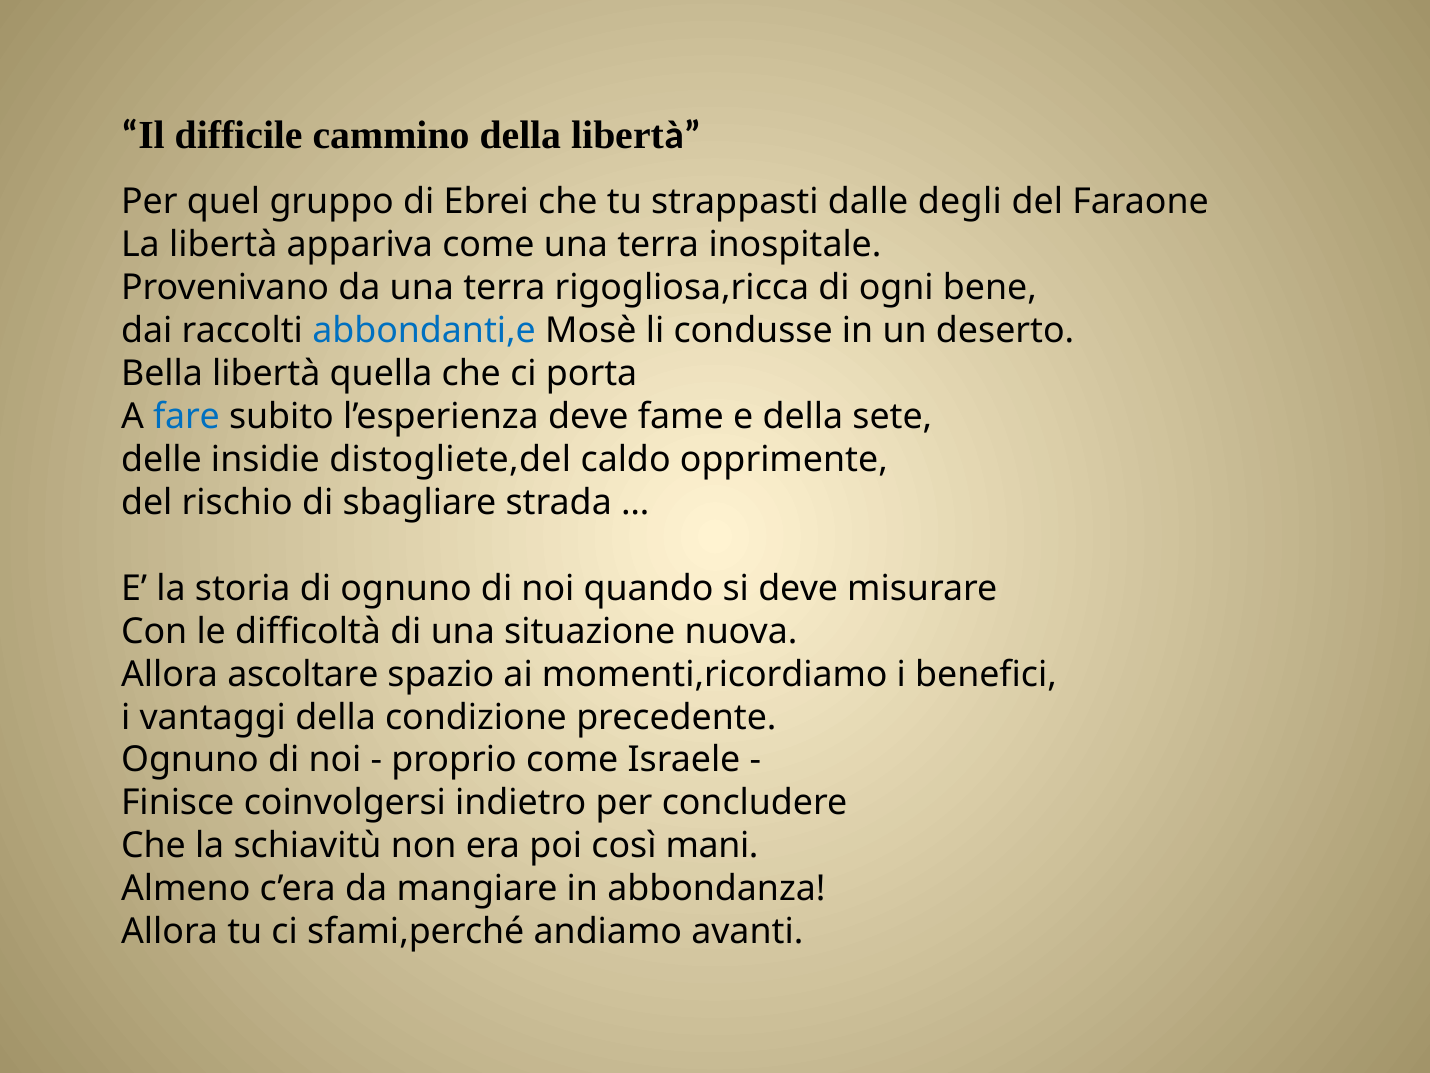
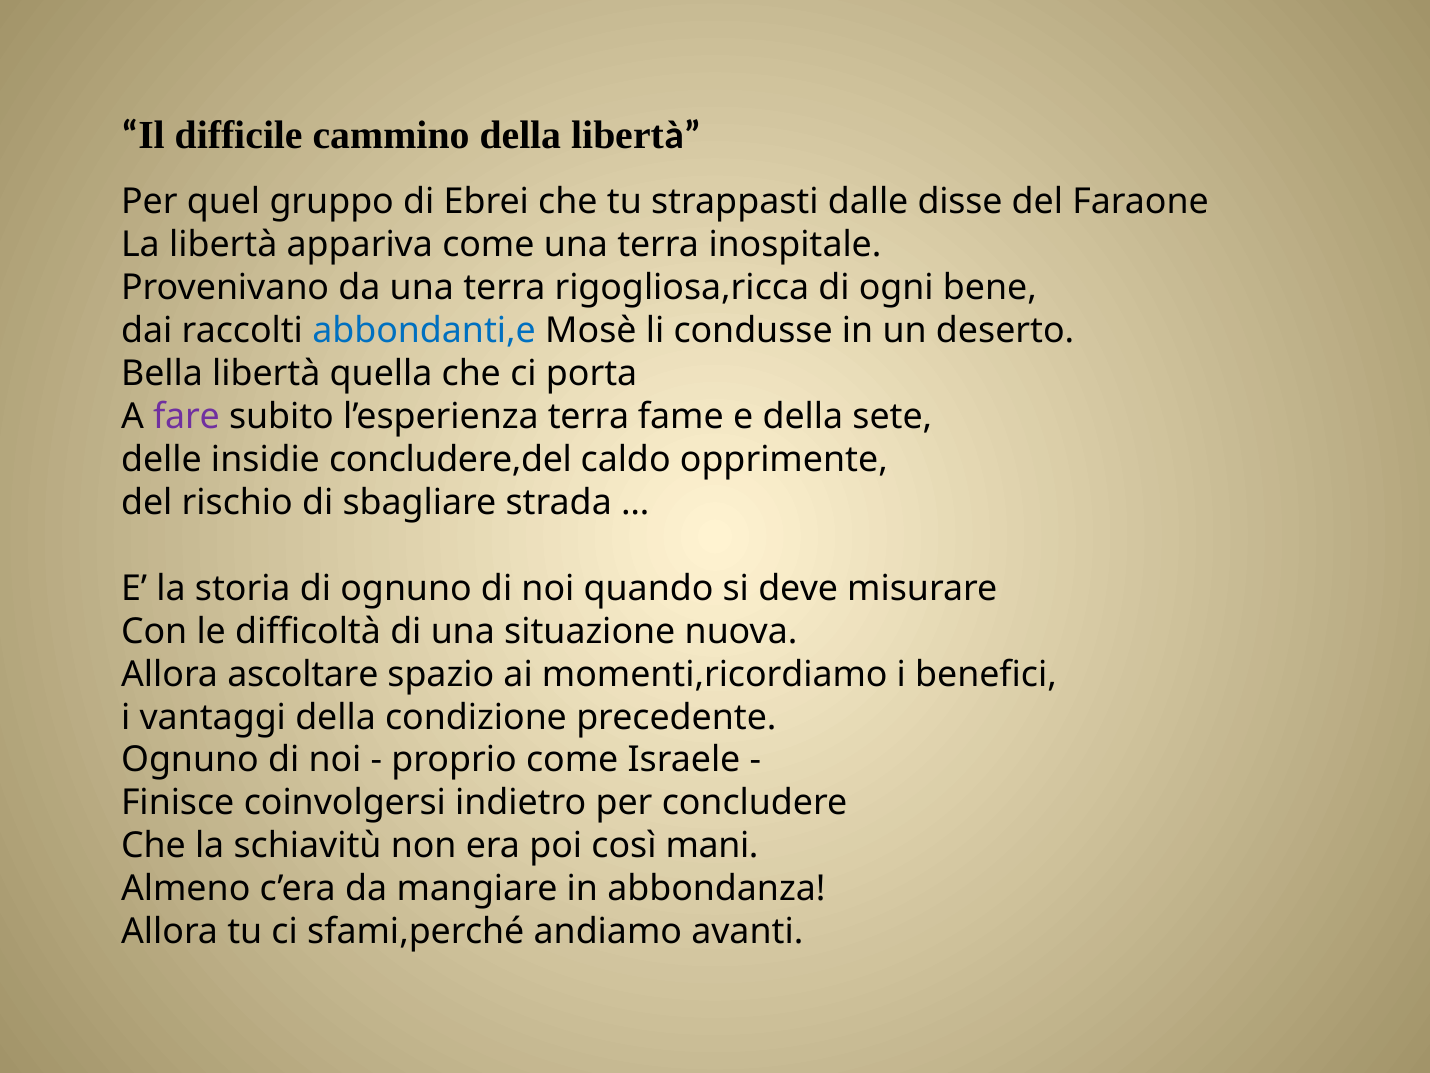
degli: degli -> disse
fare colour: blue -> purple
l’esperienza deve: deve -> terra
distogliete,del: distogliete,del -> concludere,del
